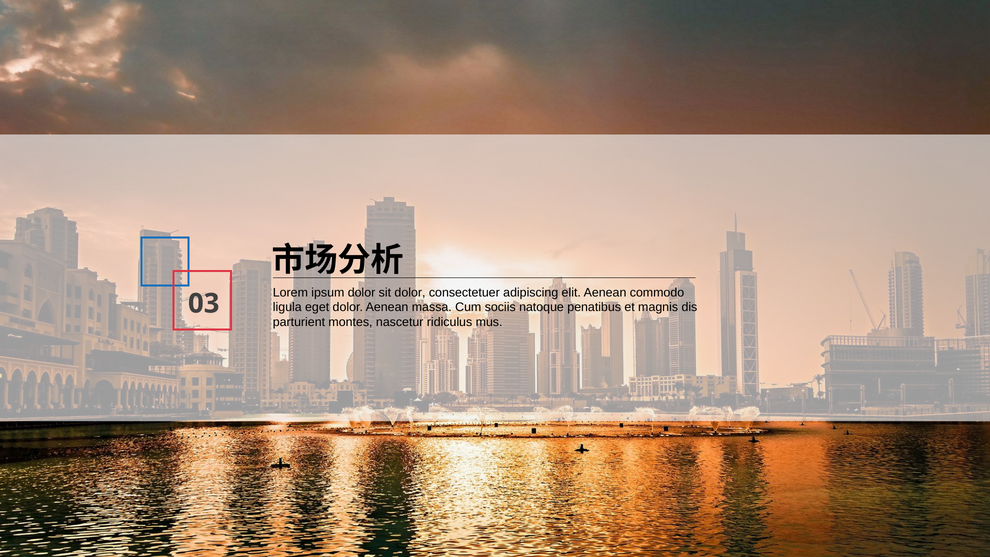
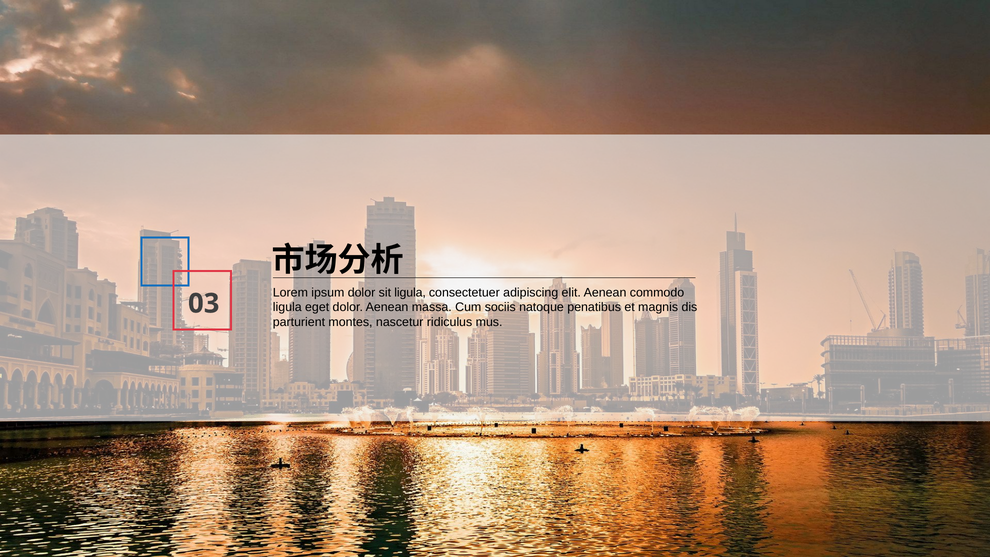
sit dolor: dolor -> ligula
